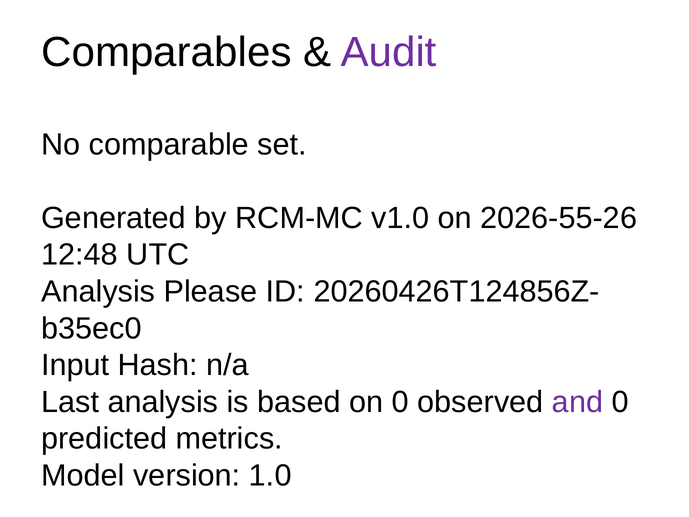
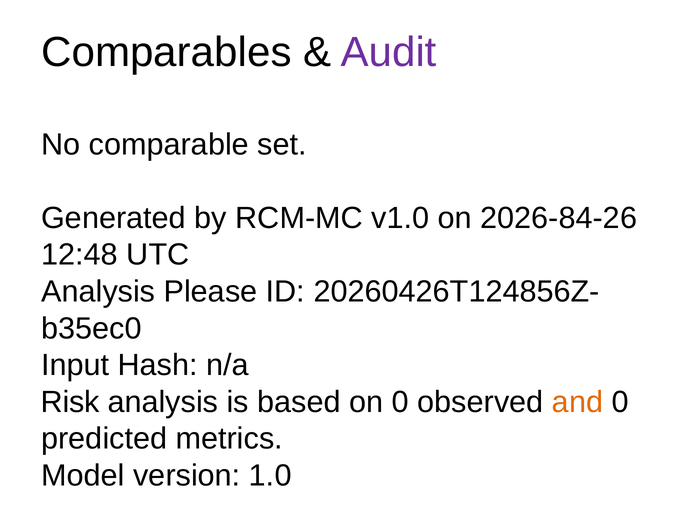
2026-55-26: 2026-55-26 -> 2026-84-26
Last: Last -> Risk
and colour: purple -> orange
